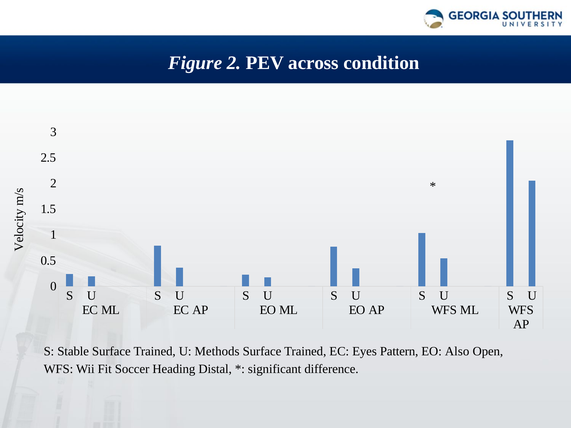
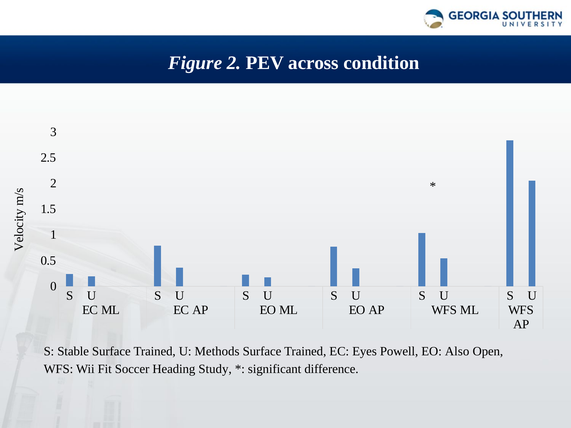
Pattern: Pattern -> Powell
Distal: Distal -> Study
